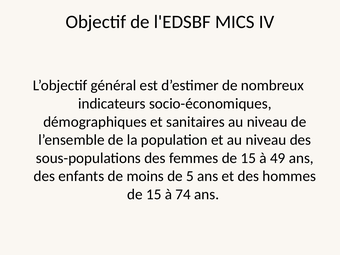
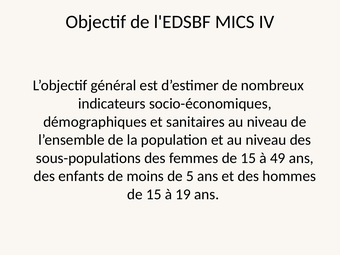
74: 74 -> 19
